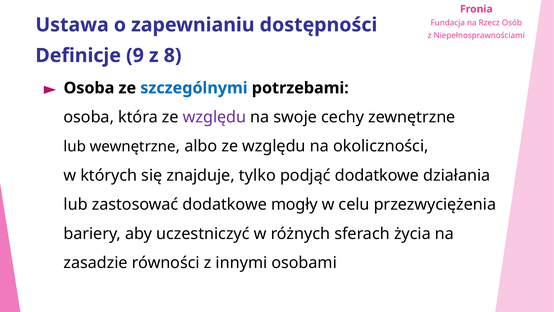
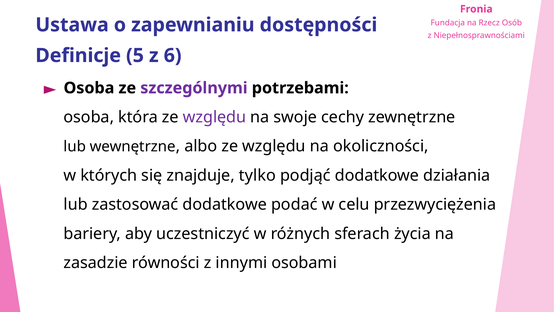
9: 9 -> 5
8: 8 -> 6
szczególnymi colour: blue -> purple
mogły: mogły -> podać
